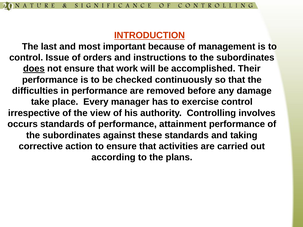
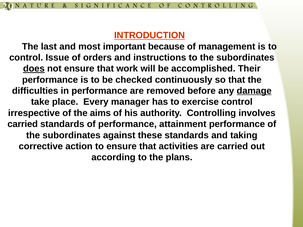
damage underline: none -> present
view: view -> aims
occurs at (23, 124): occurs -> carried
